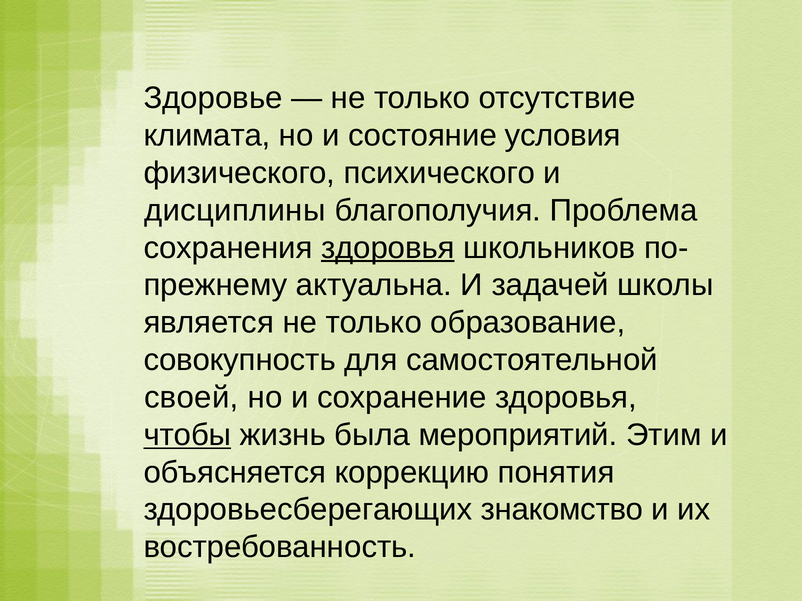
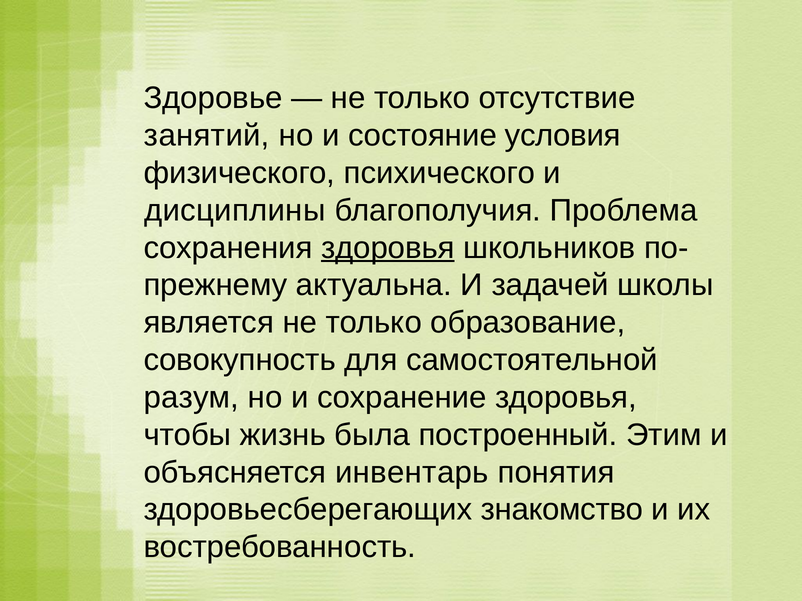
климата: климата -> занятий
своей: своей -> разум
чтобы underline: present -> none
мероприятий: мероприятий -> построенный
коррекцию: коррекцию -> инвентарь
